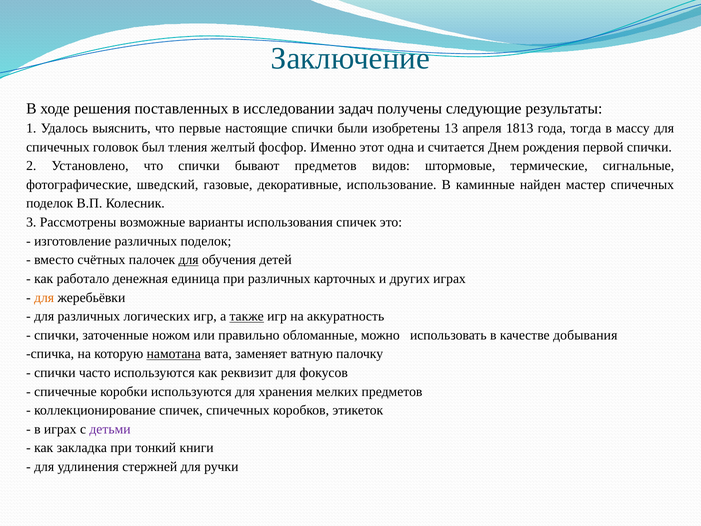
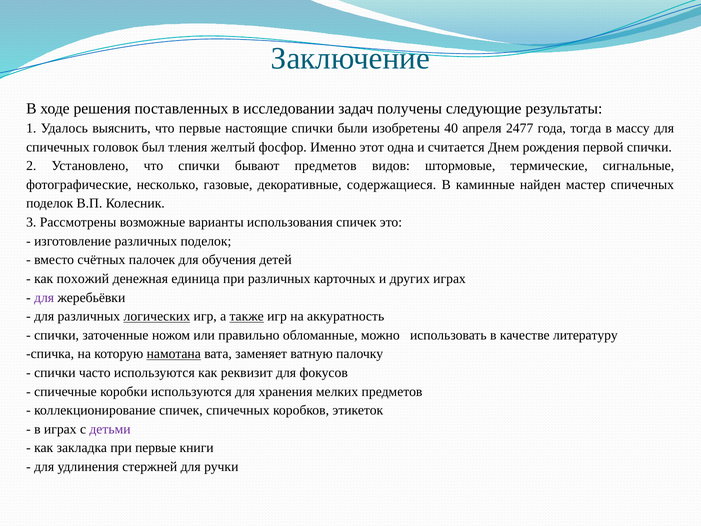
13: 13 -> 40
1813: 1813 -> 2477
шведский: шведский -> несколько
использование: использование -> содержащиеся
для at (189, 260) underline: present -> none
работало: работало -> похожий
для at (44, 297) colour: orange -> purple
логических underline: none -> present
добывания: добывания -> литературу
при тонкий: тонкий -> первые
